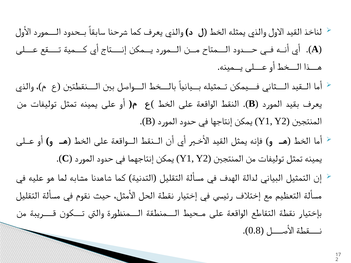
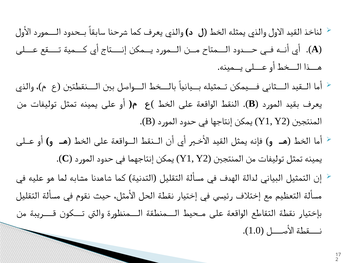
0.8: 0.8 -> 1.0
